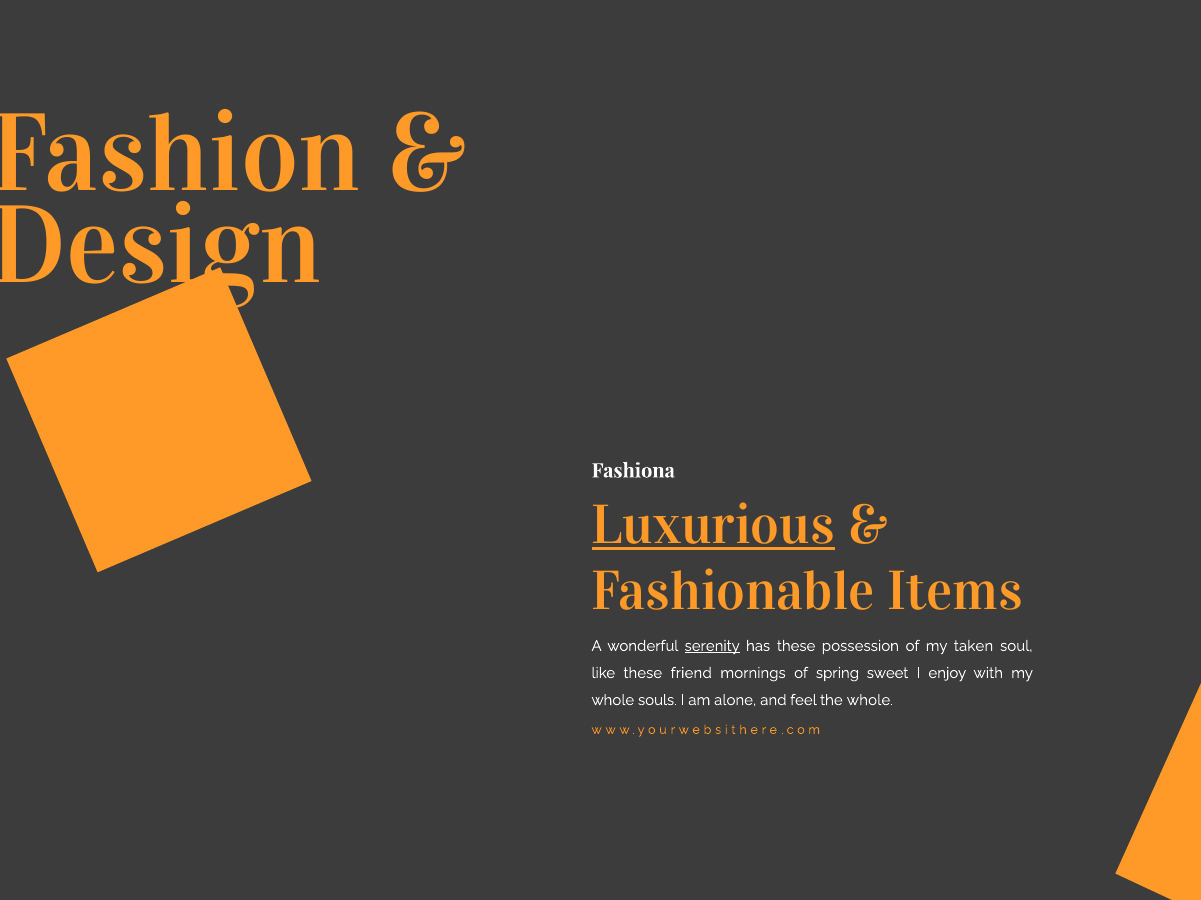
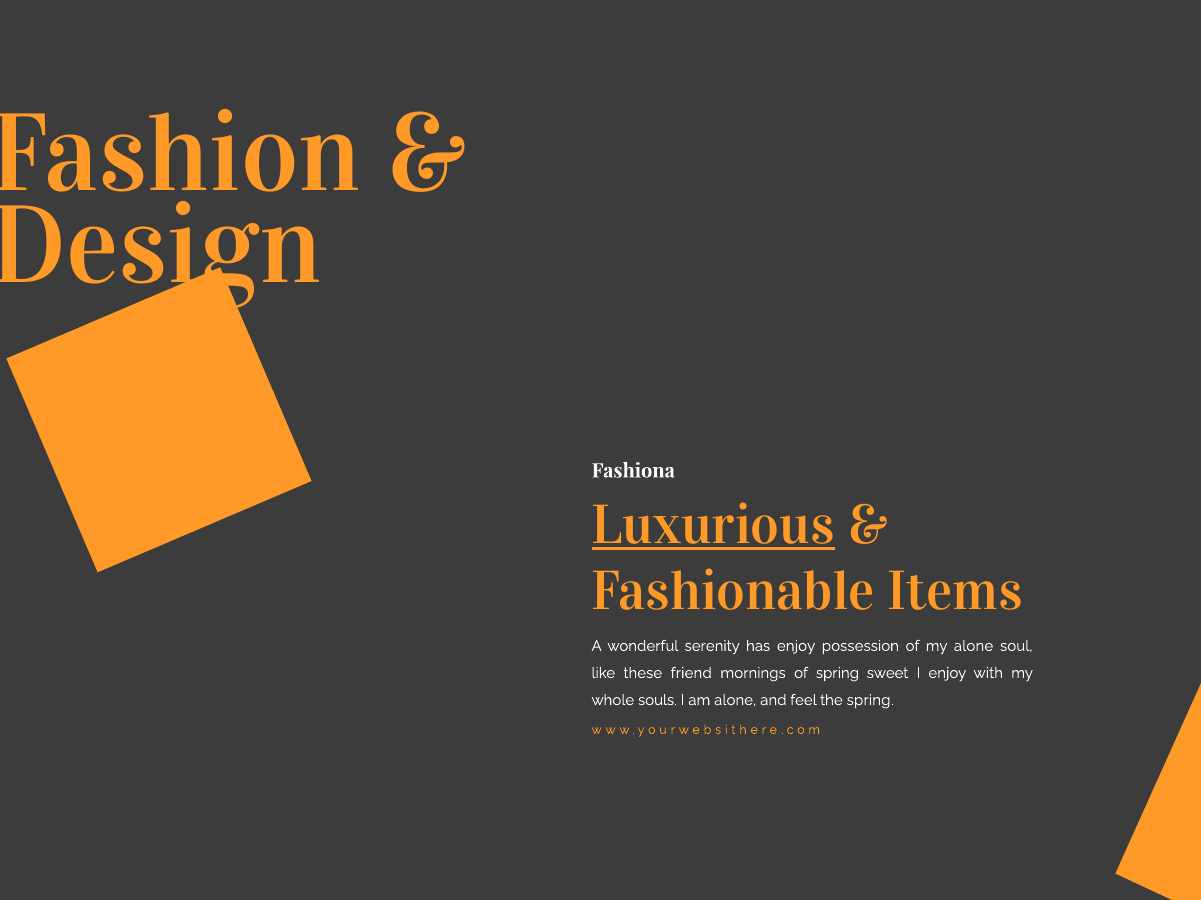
serenity underline: present -> none
has these: these -> enjoy
my taken: taken -> alone
the whole: whole -> spring
